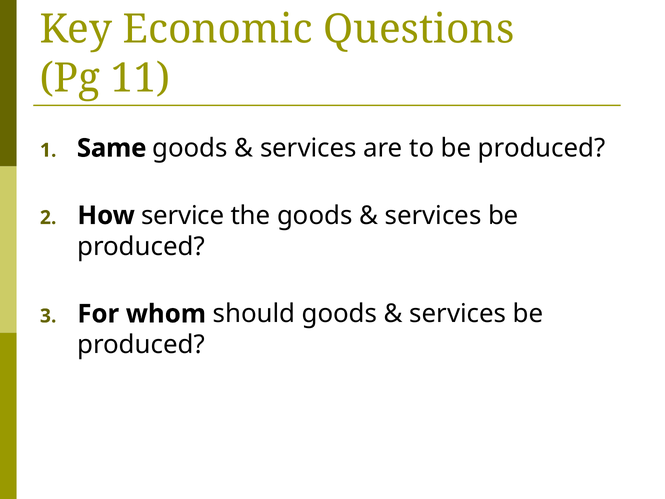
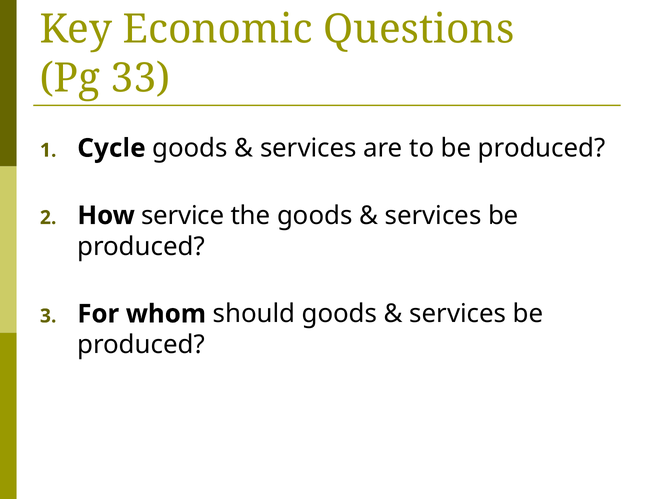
11: 11 -> 33
Same: Same -> Cycle
